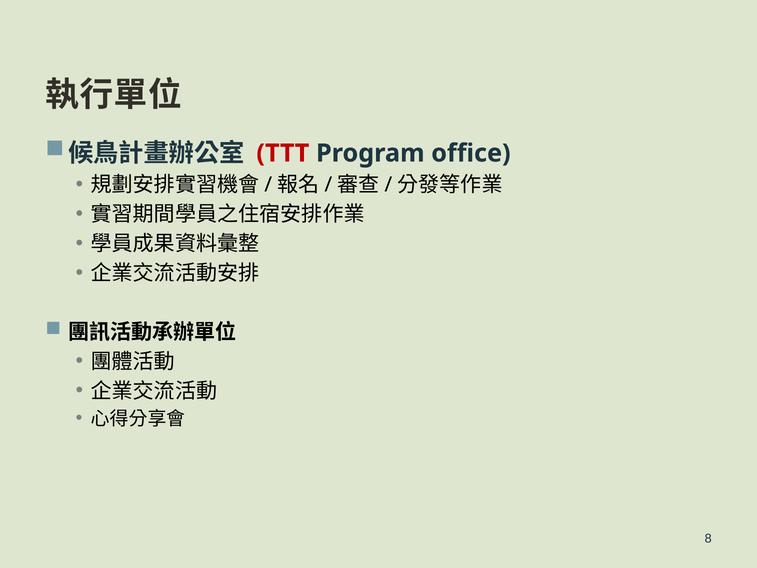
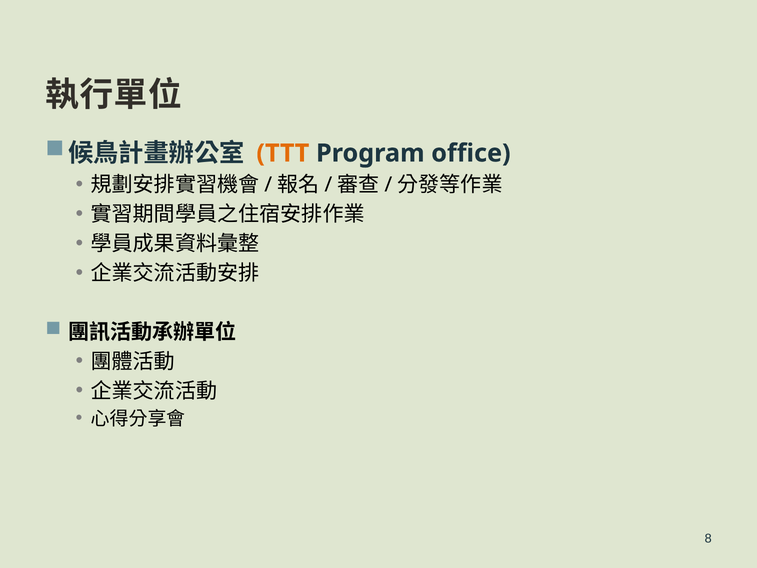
TTT colour: red -> orange
